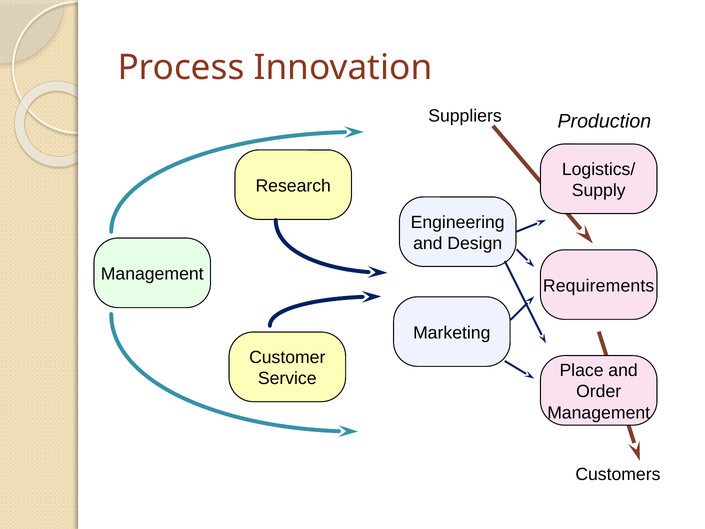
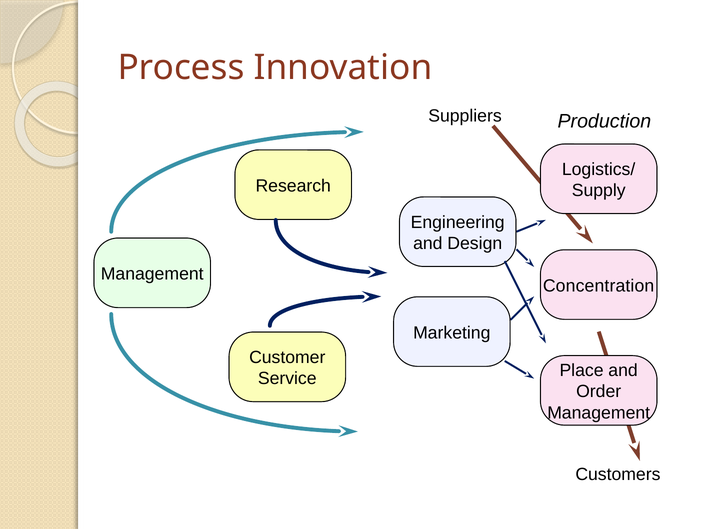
Requirements: Requirements -> Concentration
